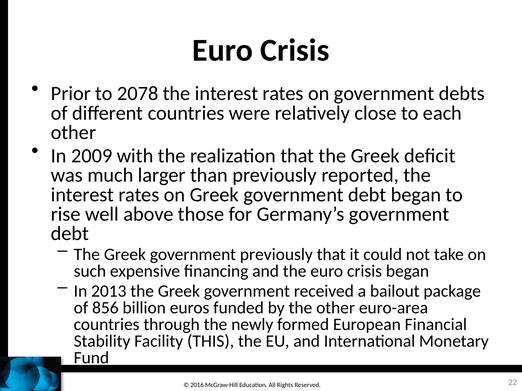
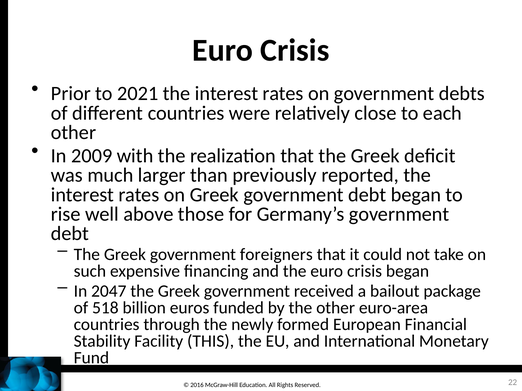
2078: 2078 -> 2021
government previously: previously -> foreigners
2013: 2013 -> 2047
856: 856 -> 518
